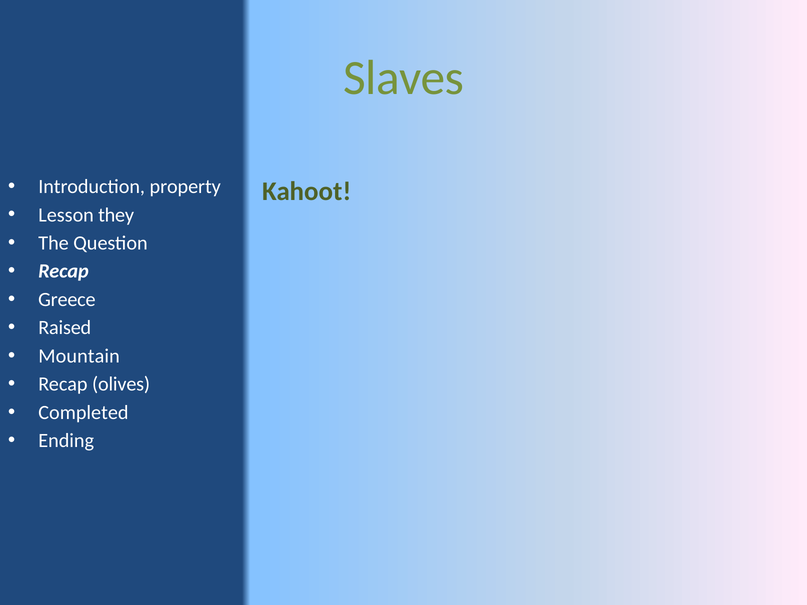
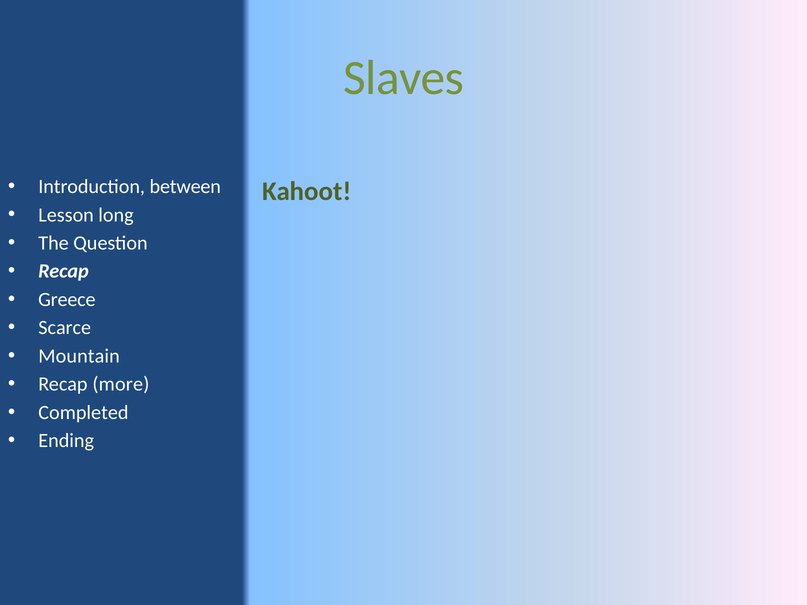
property: property -> between
they: they -> long
Raised: Raised -> Scarce
olives: olives -> more
